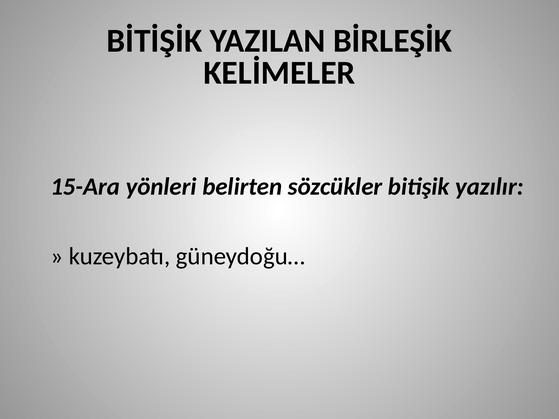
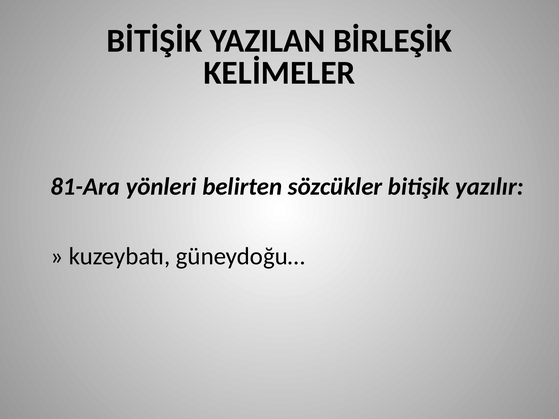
15-Ara: 15-Ara -> 81-Ara
